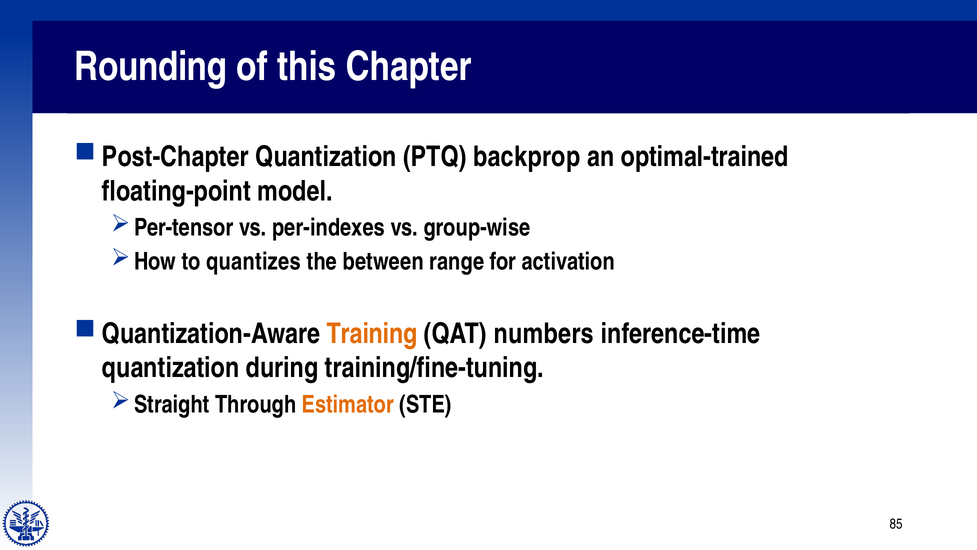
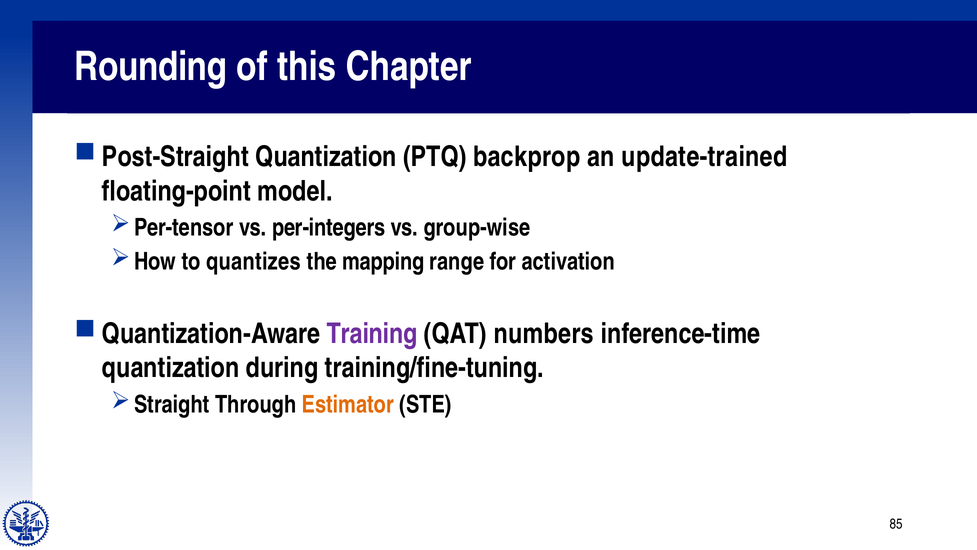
Post-Chapter: Post-Chapter -> Post-Straight
optimal-trained: optimal-trained -> update-trained
per-indexes: per-indexes -> per-integers
between: between -> mapping
Training colour: orange -> purple
